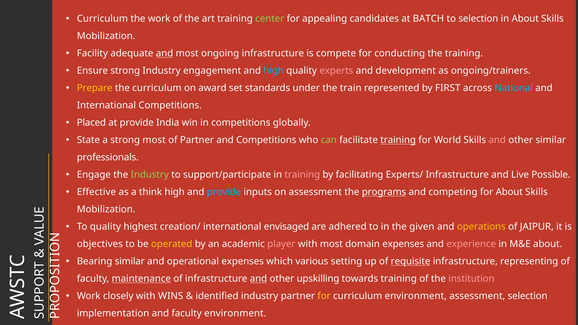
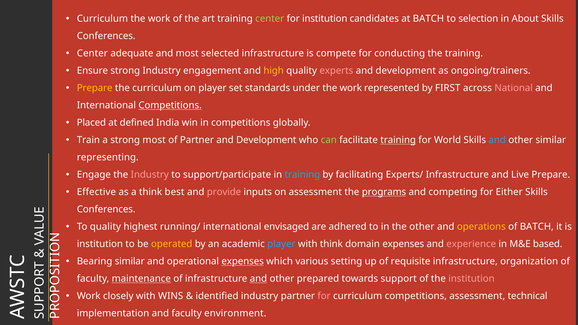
for appealing: appealing -> institution
Mobilization at (106, 36): Mobilization -> Conferences
Facility at (92, 53): Facility -> Center
and at (165, 53) underline: present -> none
ongoing: ongoing -> selected
high at (274, 71) colour: light blue -> yellow
on award: award -> player
under the train: train -> work
National colour: light blue -> pink
Competitions at (170, 105) underline: none -> present
at provide: provide -> defined
State: State -> Train
Competitions at (266, 140): Competitions -> Development
and at (497, 140) colour: pink -> light blue
professionals: professionals -> representing
Industry at (150, 175) colour: light green -> pink
training at (302, 175) colour: pink -> light blue
Live Possible: Possible -> Prepare
think high: high -> best
provide at (224, 192) colour: light blue -> pink
for About: About -> Either
Mobilization at (106, 209): Mobilization -> Conferences
creation/: creation/ -> running/
the given: given -> other
of JAIPUR: JAIPUR -> BATCH
objectives at (100, 244): objectives -> institution
player at (281, 244) colour: pink -> light blue
with most: most -> think
M&E about: about -> based
expenses at (243, 262) underline: none -> present
requisite underline: present -> none
representing: representing -> organization
upskilling: upskilling -> prepared
towards training: training -> support
for at (324, 296) colour: yellow -> pink
curriculum environment: environment -> competitions
assessment selection: selection -> technical
